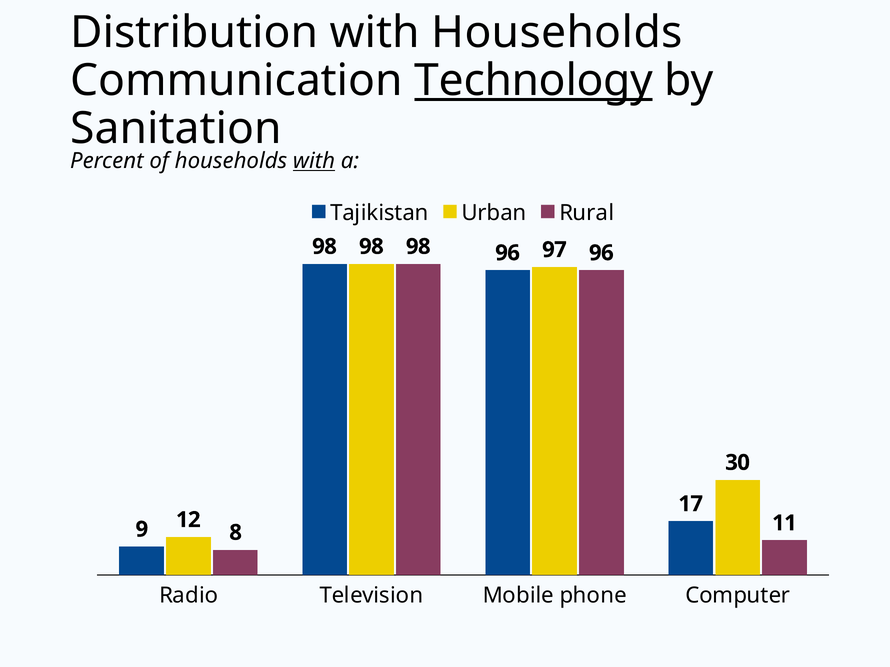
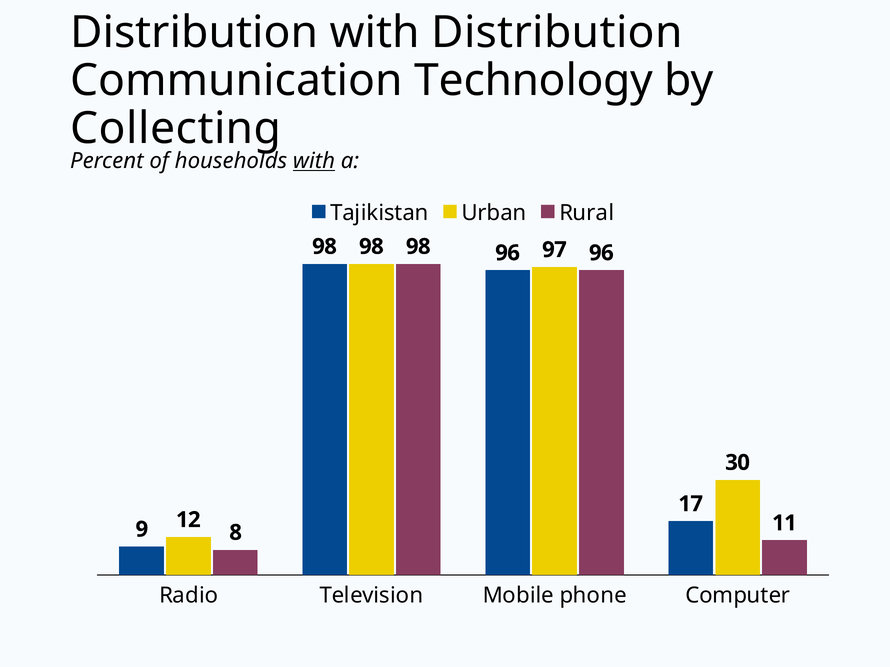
with Households: Households -> Distribution
Technology underline: present -> none
Sanitation: Sanitation -> Collecting
